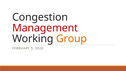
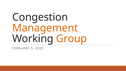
Management colour: red -> orange
